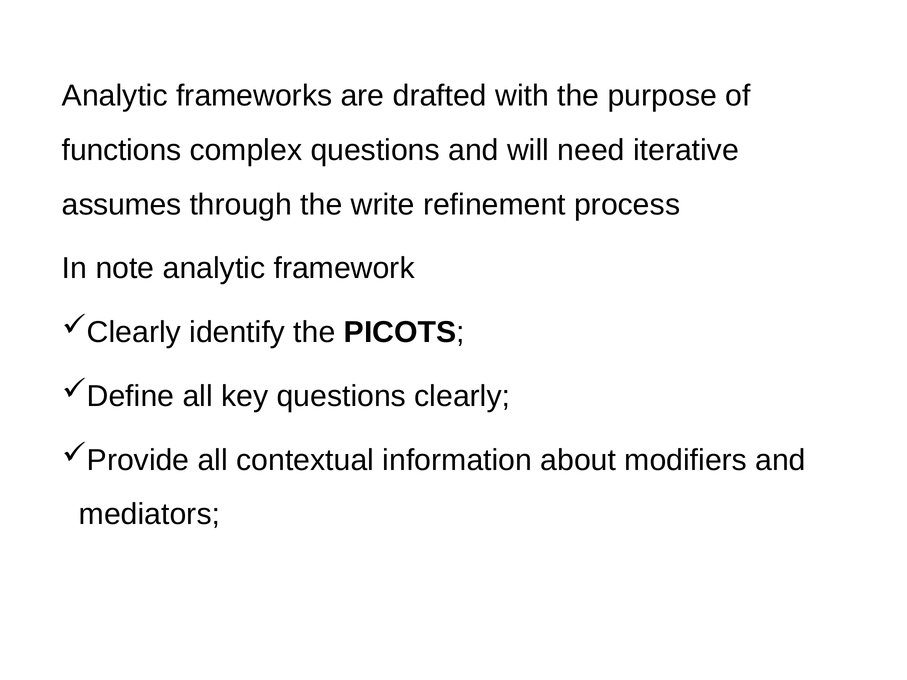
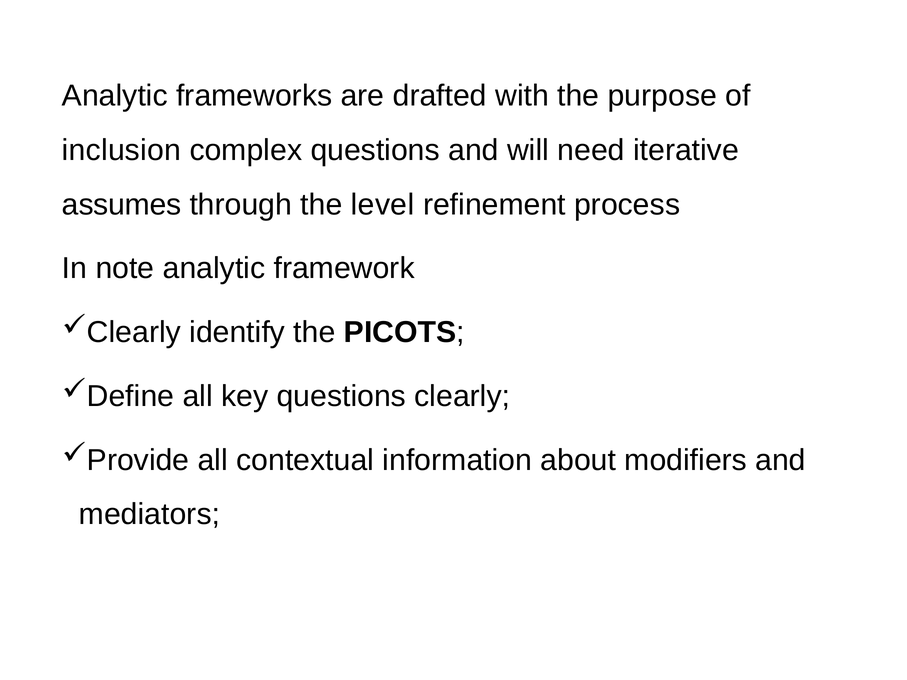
functions: functions -> inclusion
write: write -> level
